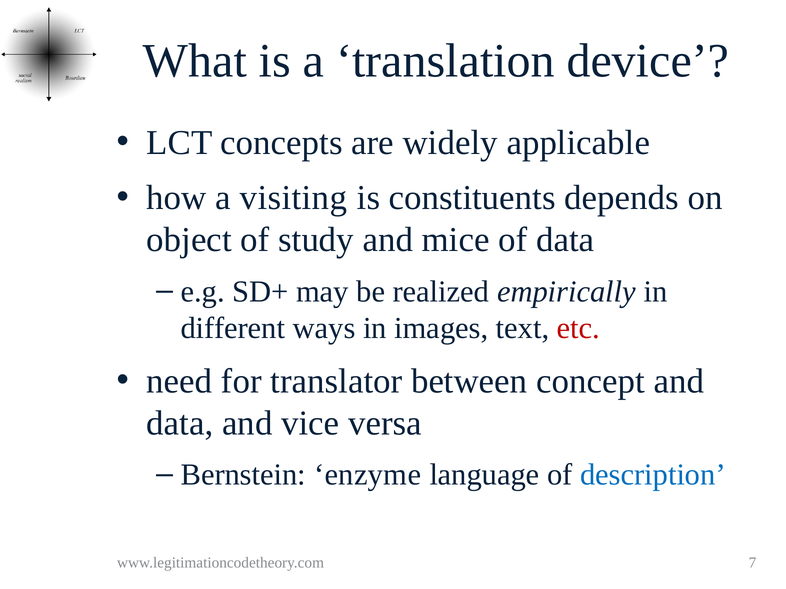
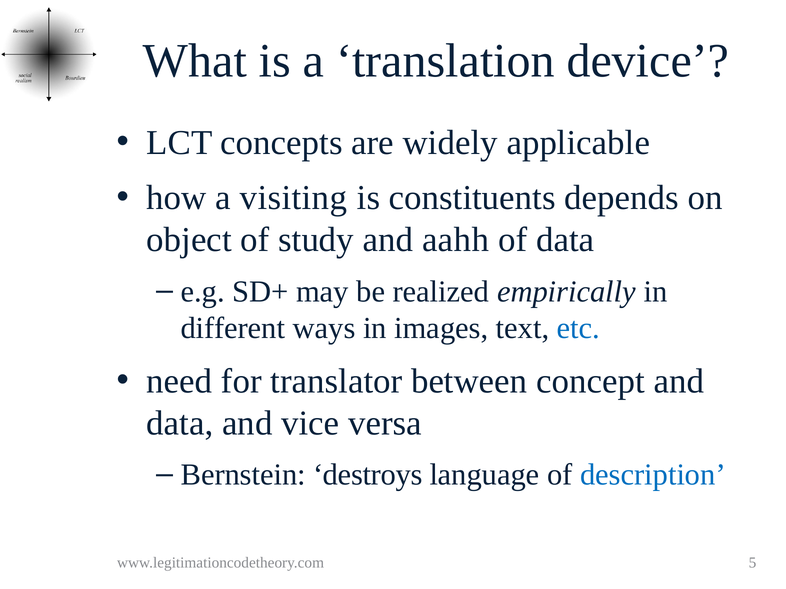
mice: mice -> aahh
etc colour: red -> blue
enzyme: enzyme -> destroys
7: 7 -> 5
